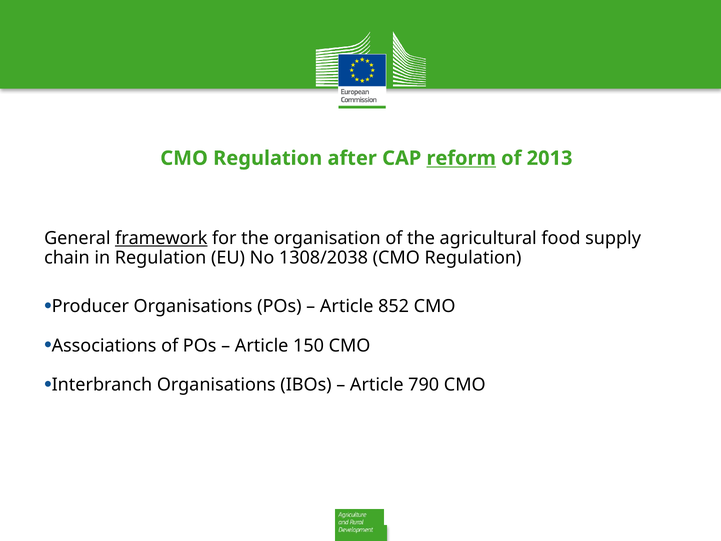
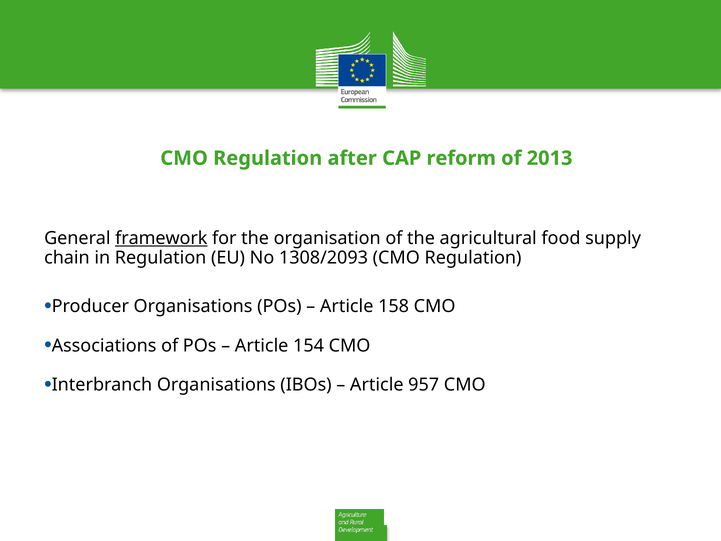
reform underline: present -> none
1308/2038: 1308/2038 -> 1308/2093
852: 852 -> 158
150: 150 -> 154
790: 790 -> 957
